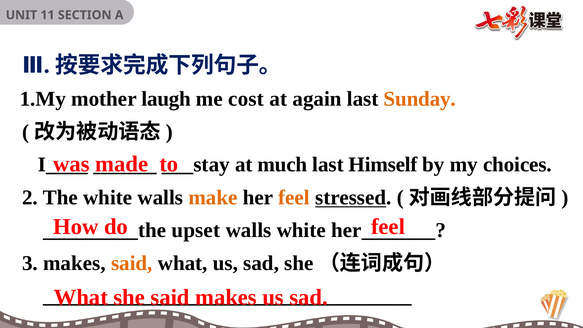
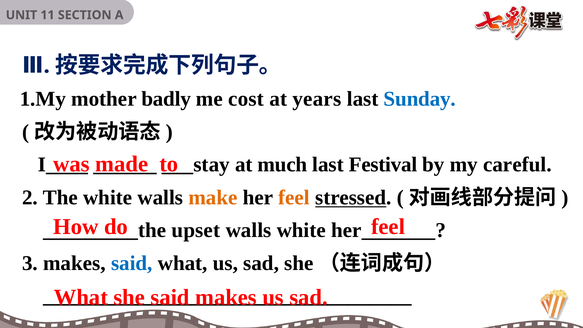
laugh: laugh -> badly
again: again -> years
Sunday colour: orange -> blue
Himself: Himself -> Festival
choices: choices -> careful
said at (132, 263) colour: orange -> blue
